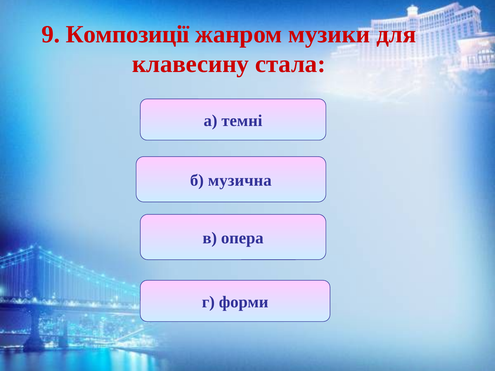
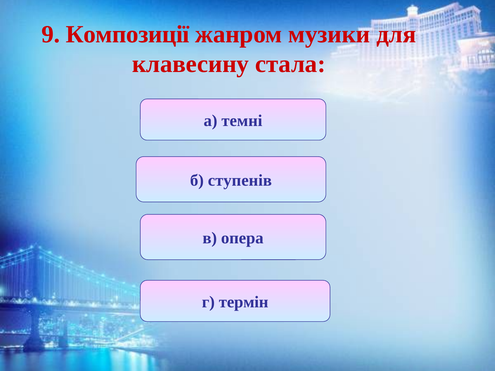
музична: музична -> ступенів
форми: форми -> термін
